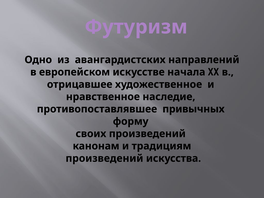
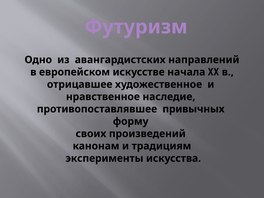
произведений at (104, 158): произведений -> эксперименты
